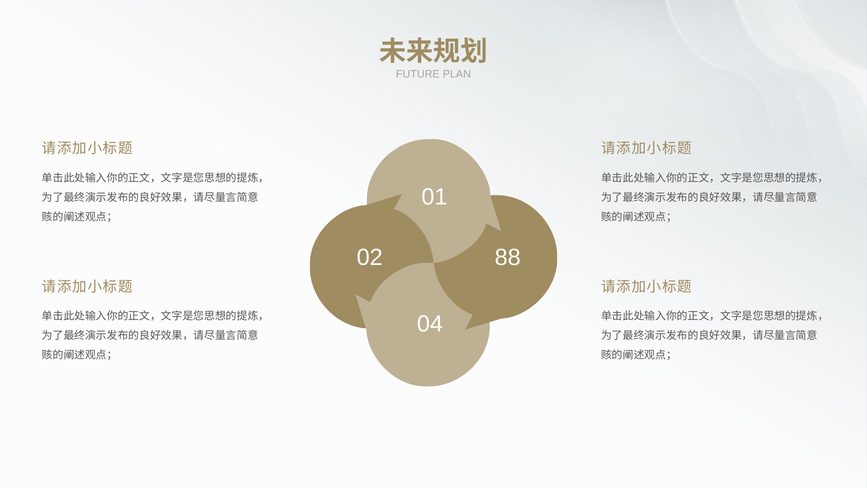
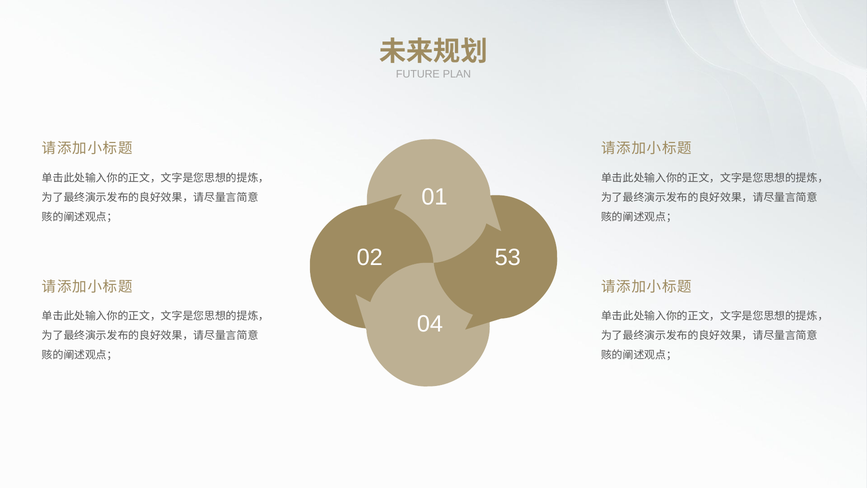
88: 88 -> 53
